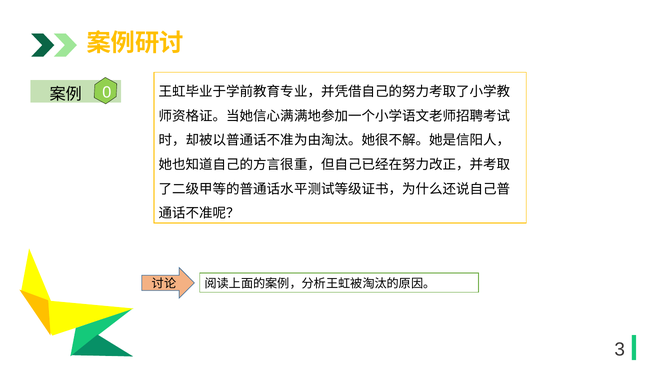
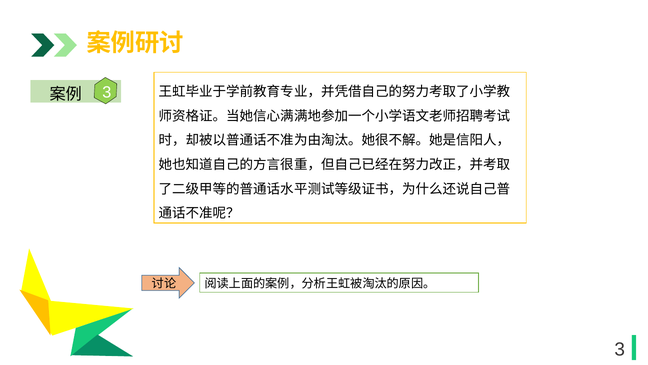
0 at (107, 92): 0 -> 3
